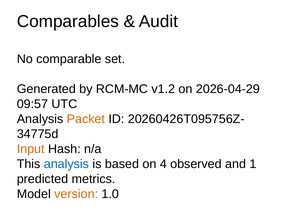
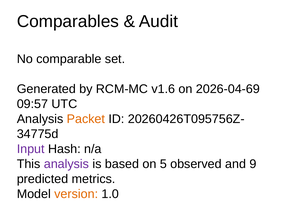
v1.2: v1.2 -> v1.6
2026-04-29: 2026-04-29 -> 2026-04-69
Input colour: orange -> purple
analysis at (66, 164) colour: blue -> purple
4: 4 -> 5
1: 1 -> 9
